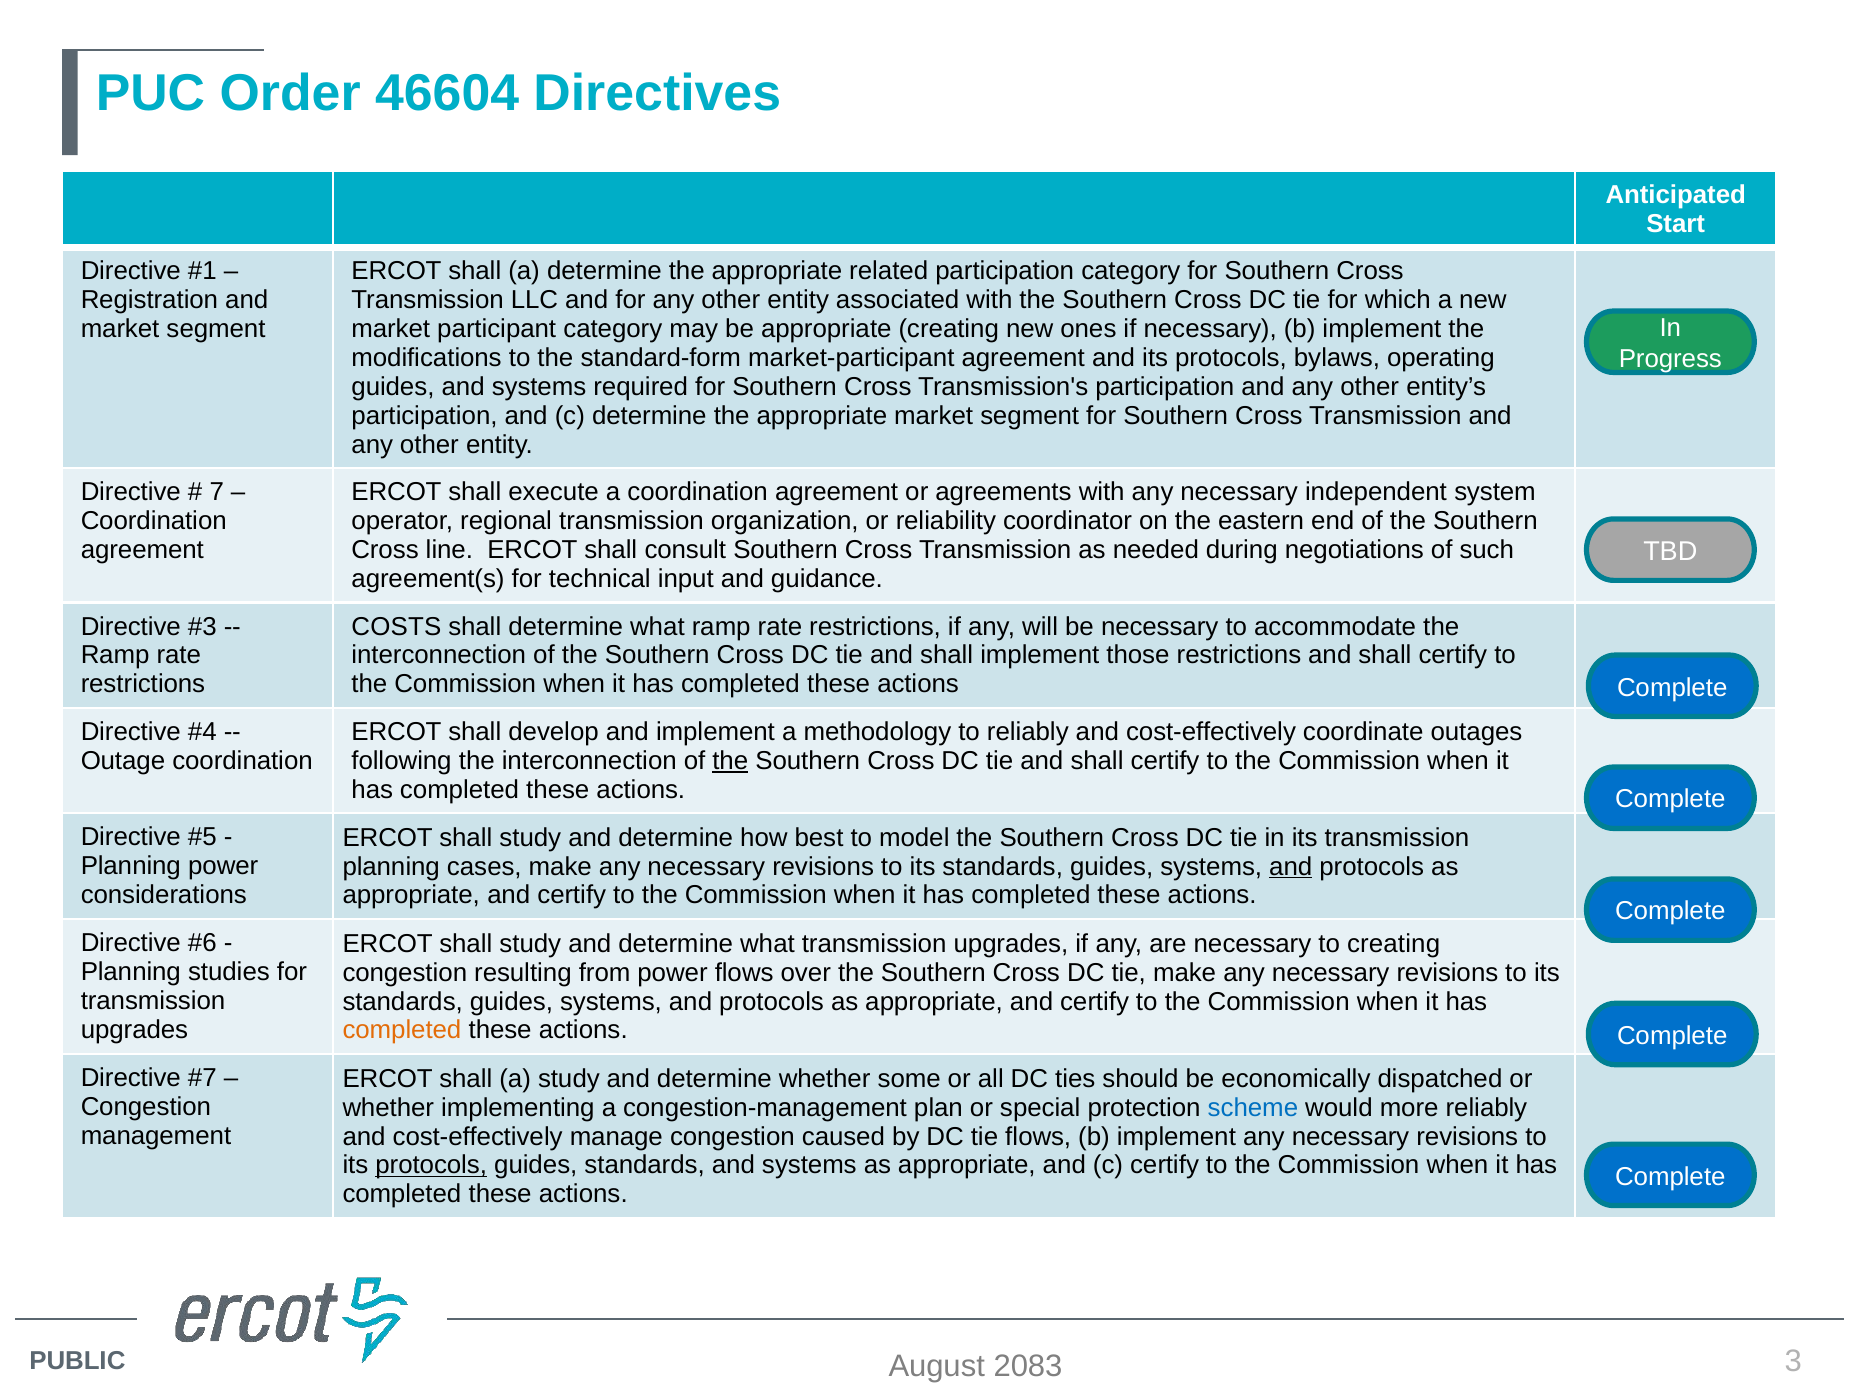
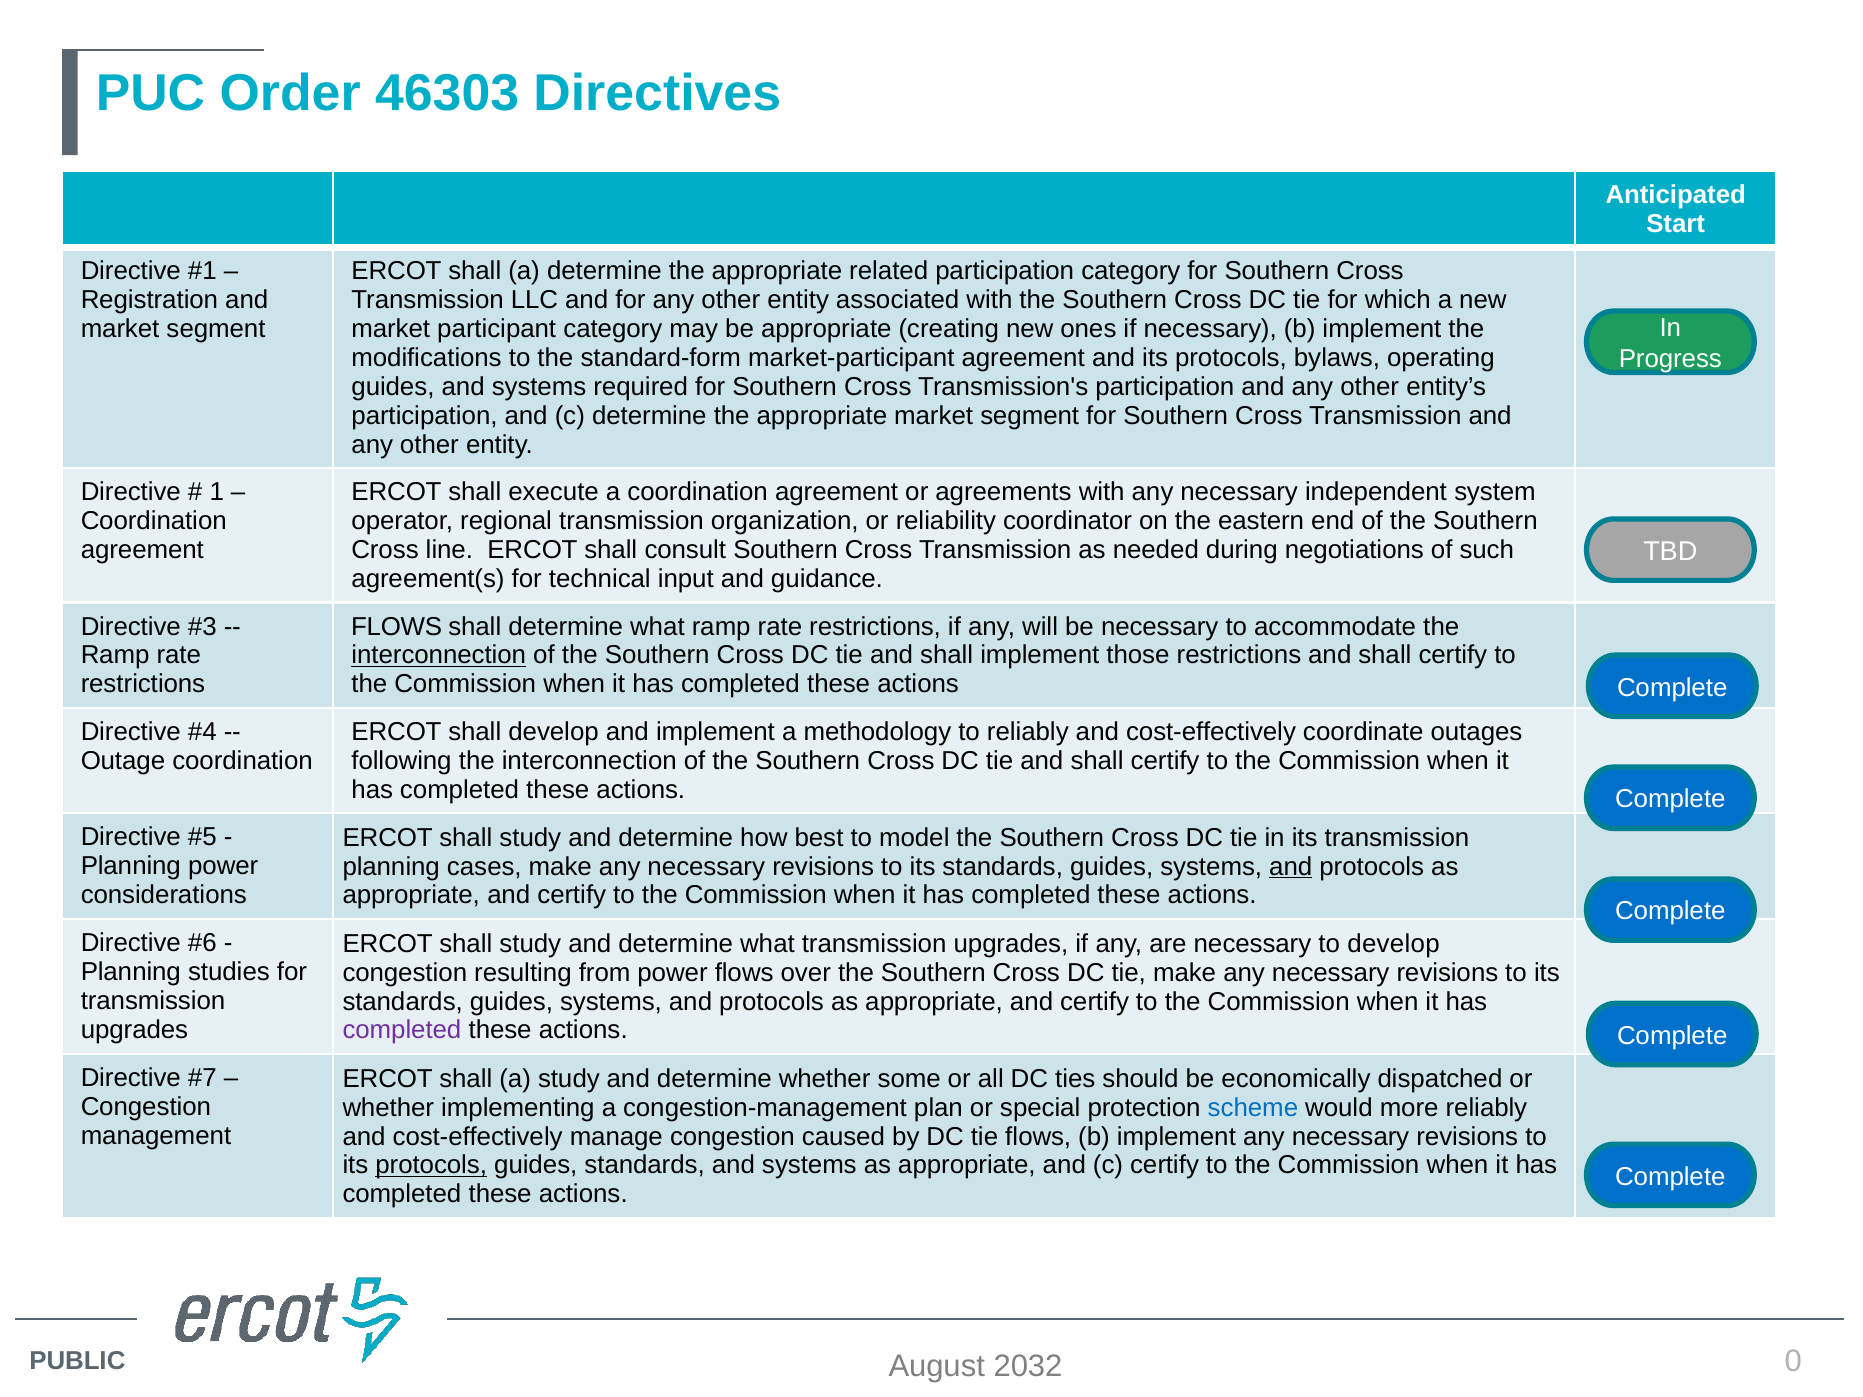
46604: 46604 -> 46303
7: 7 -> 1
COSTS at (396, 627): COSTS -> FLOWS
interconnection at (439, 656) underline: none -> present
the at (730, 761) underline: present -> none
to creating: creating -> develop
completed at (402, 1031) colour: orange -> purple
3: 3 -> 0
2083: 2083 -> 2032
